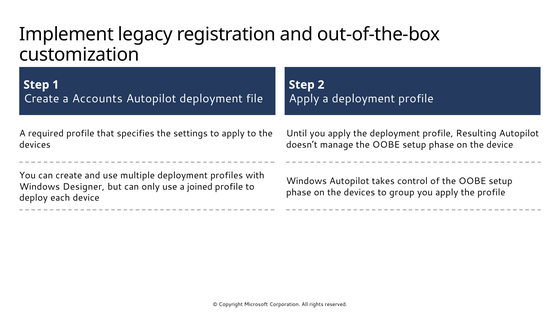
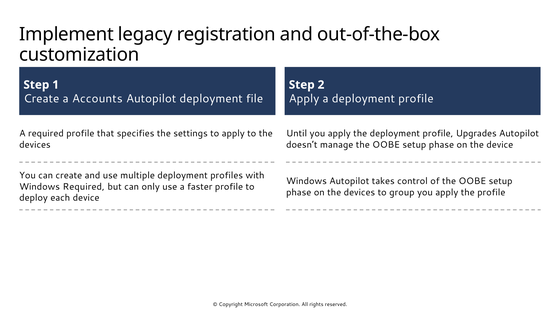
Resulting: Resulting -> Upgrades
Windows Designer: Designer -> Required
joined: joined -> faster
